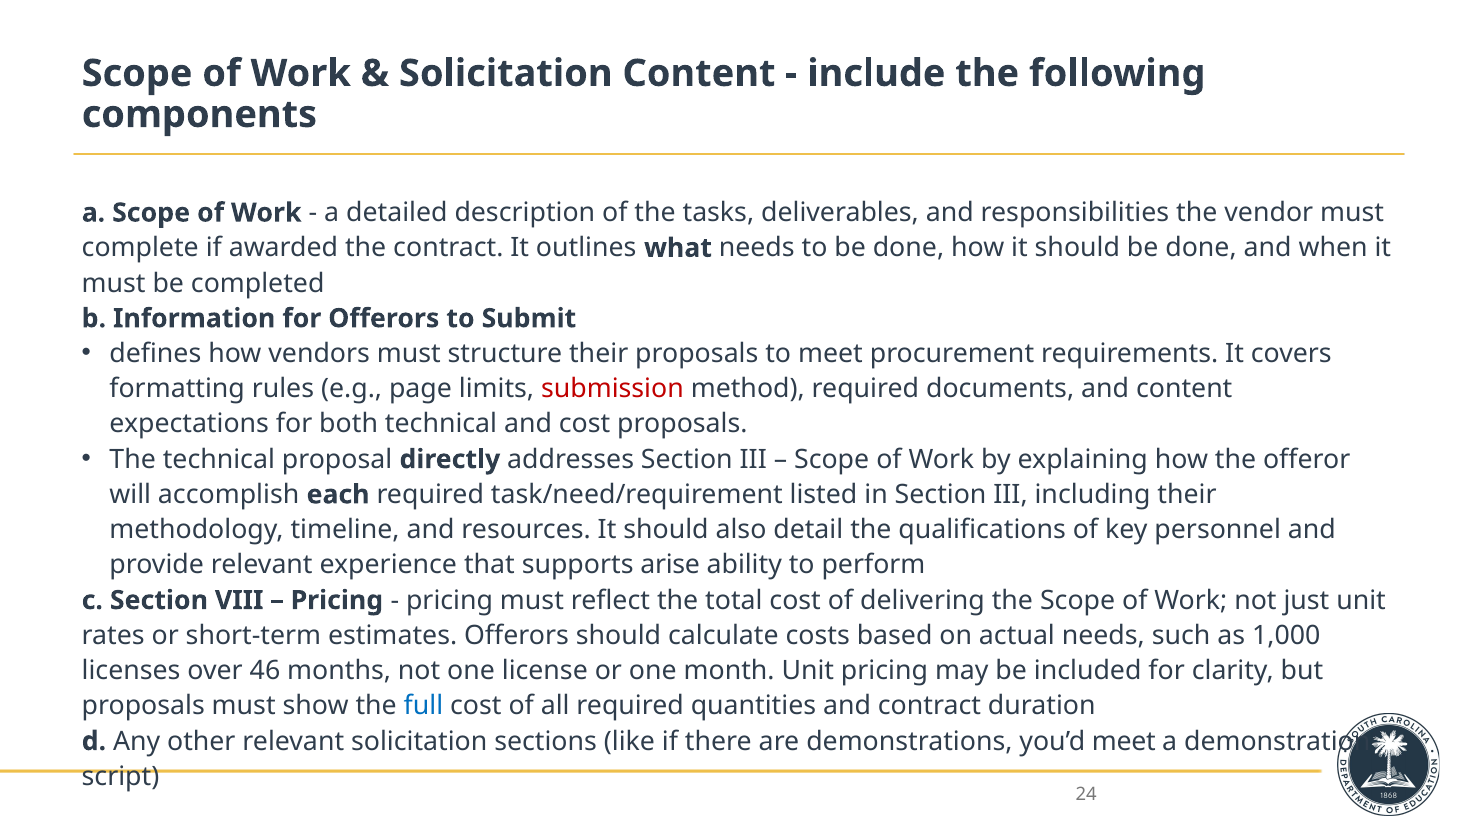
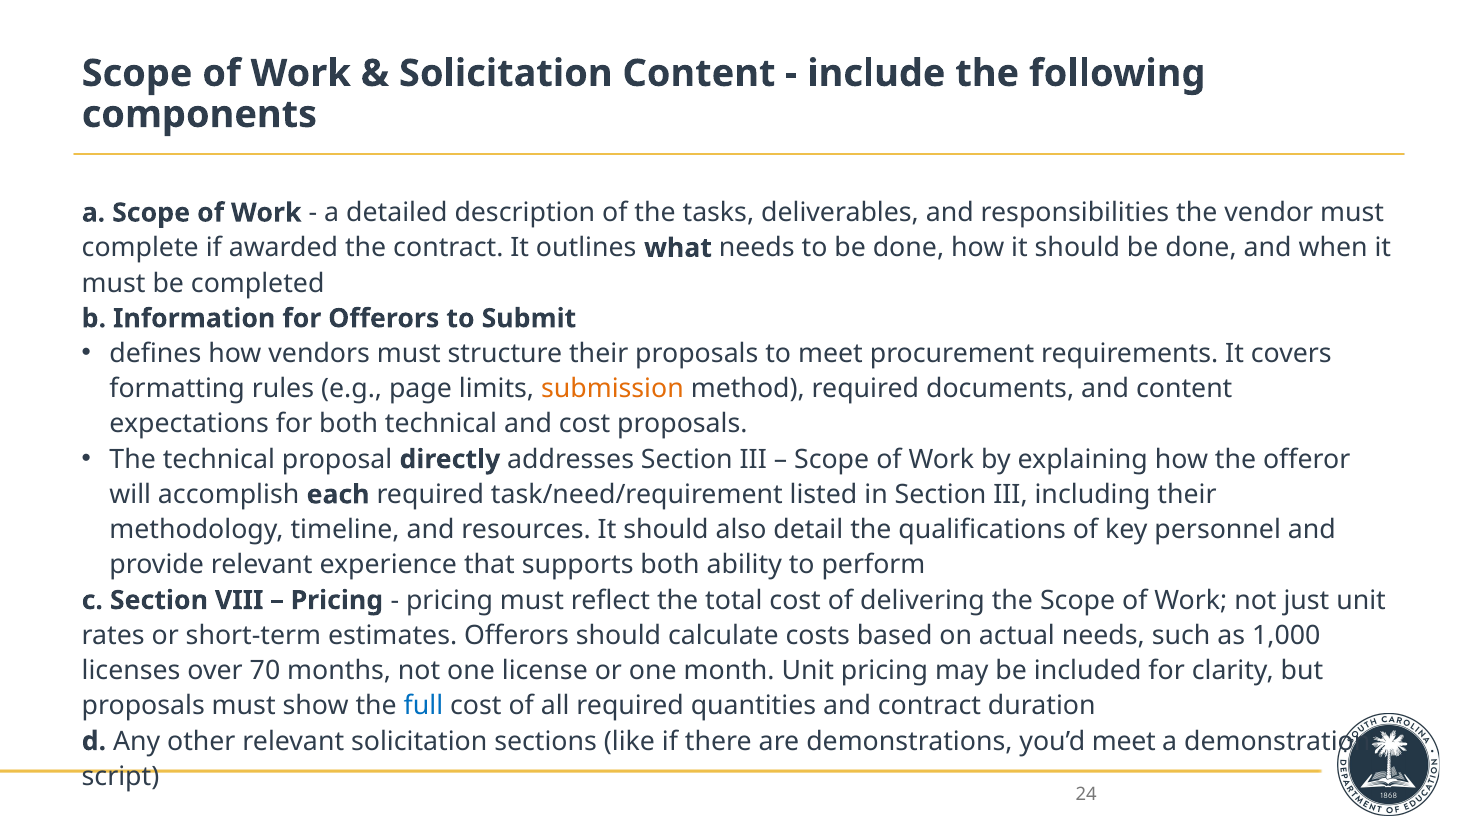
submission colour: red -> orange
supports arise: arise -> both
46: 46 -> 70
